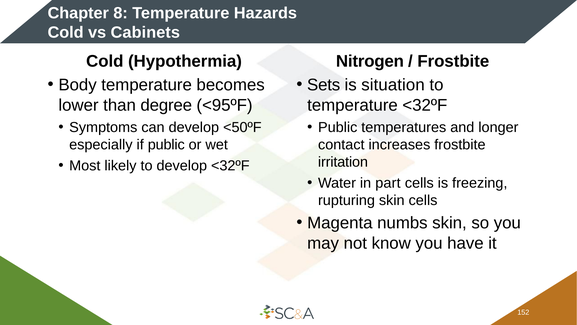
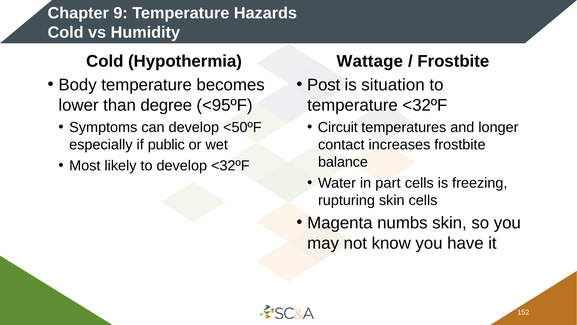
8: 8 -> 9
Cabinets: Cabinets -> Humidity
Nitrogen: Nitrogen -> Wattage
Sets: Sets -> Post
Public at (338, 127): Public -> Circuit
irritation: irritation -> balance
